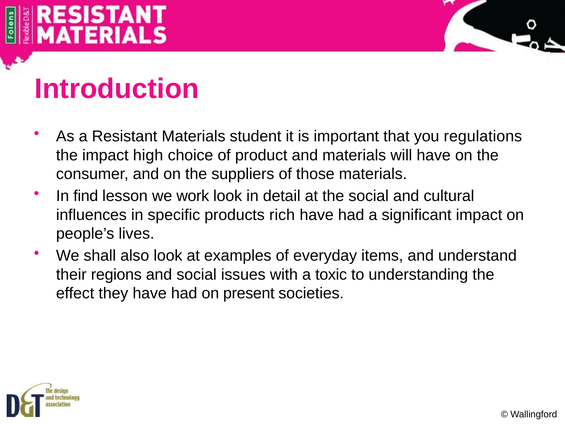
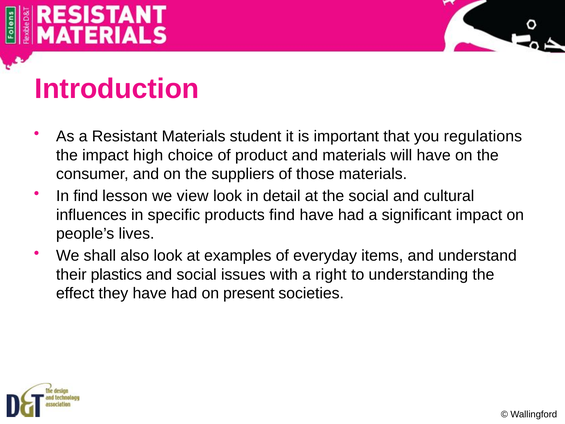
work: work -> view
products rich: rich -> find
regions: regions -> plastics
toxic: toxic -> right
